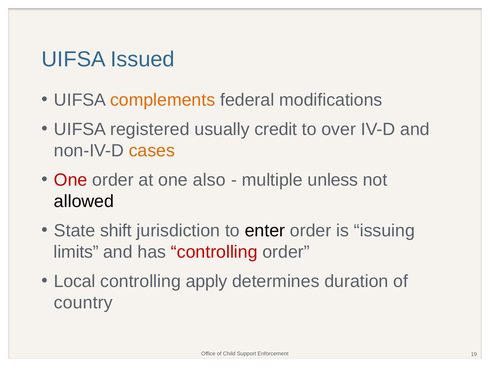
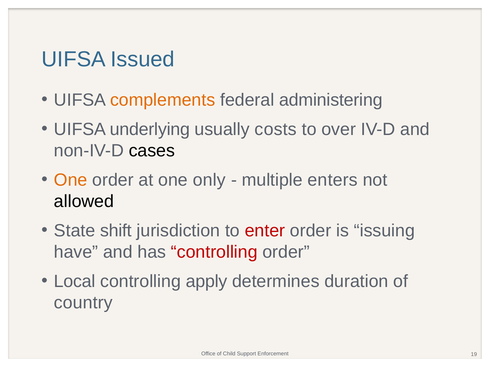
modifications: modifications -> administering
registered: registered -> underlying
credit: credit -> costs
cases colour: orange -> black
One at (71, 180) colour: red -> orange
also: also -> only
unless: unless -> enters
enter colour: black -> red
limits: limits -> have
